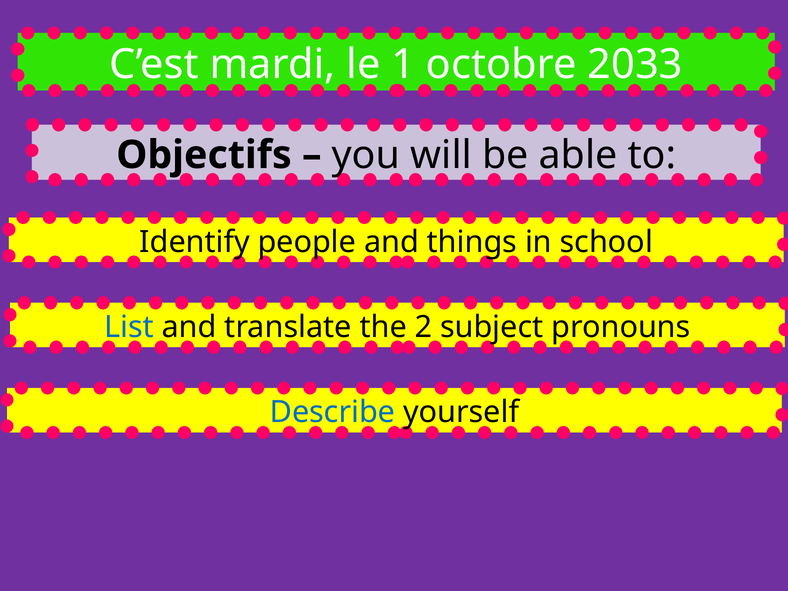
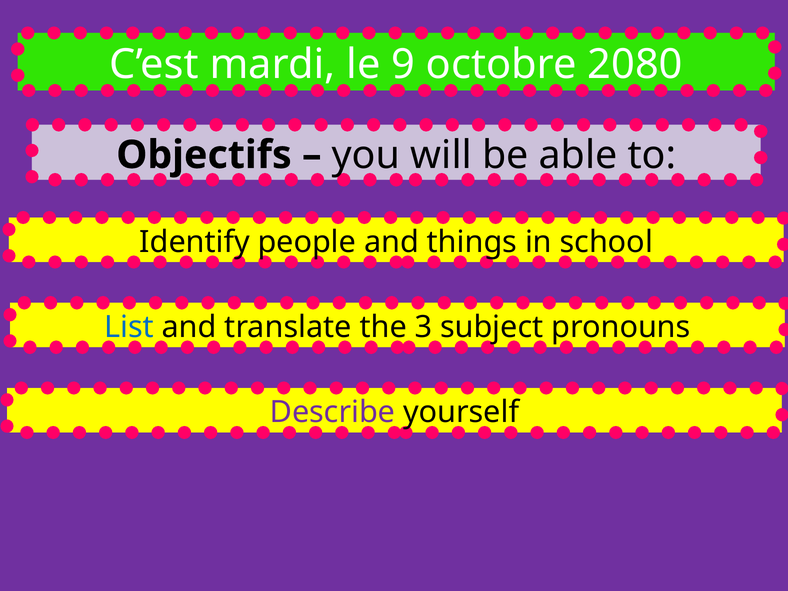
1: 1 -> 9
2033: 2033 -> 2080
2: 2 -> 3
Describe colour: blue -> purple
